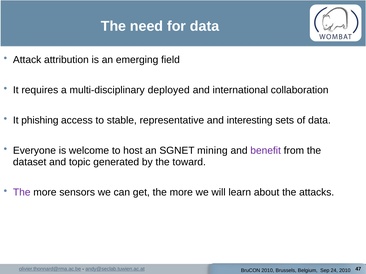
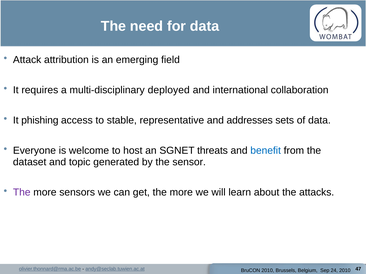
interesting: interesting -> addresses
mining: mining -> threats
benefit colour: purple -> blue
toward: toward -> sensor
